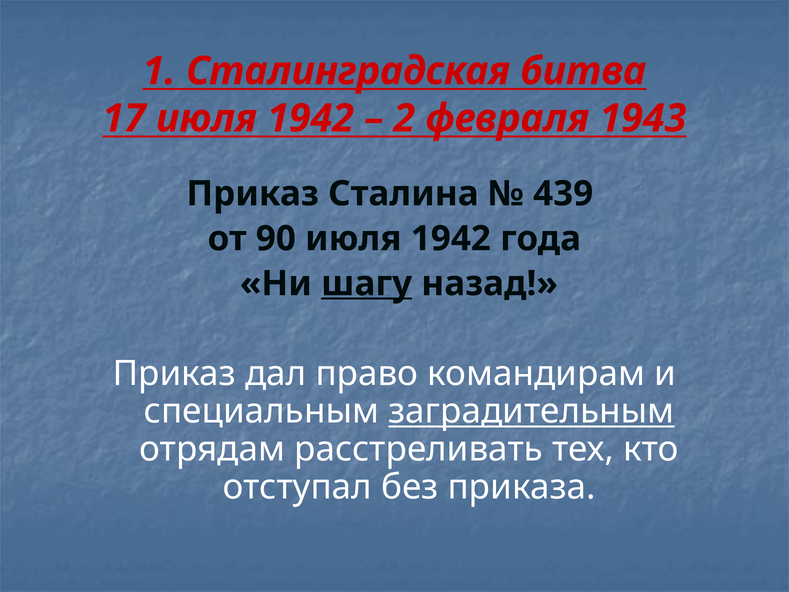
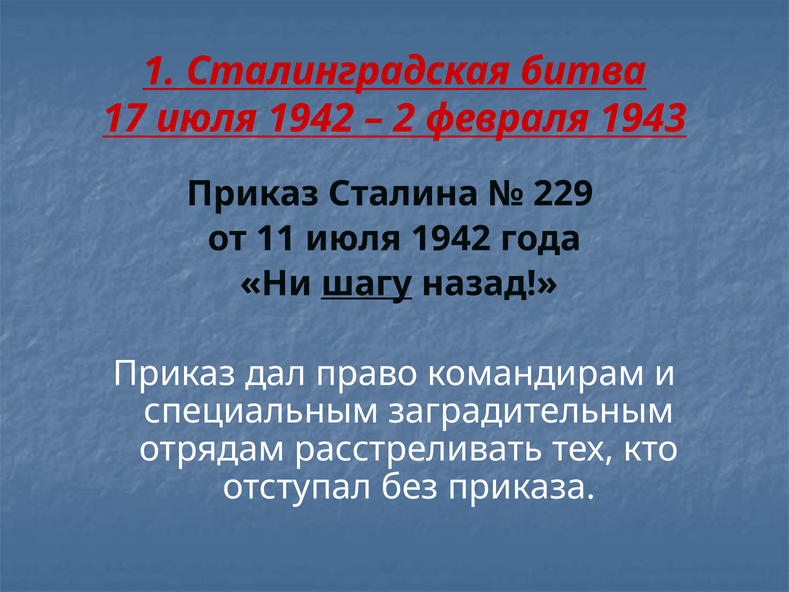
439: 439 -> 229
90: 90 -> 11
заградительным underline: present -> none
